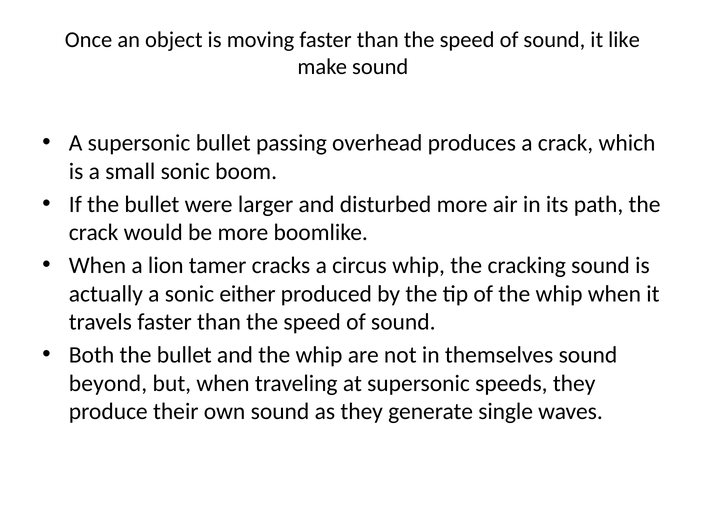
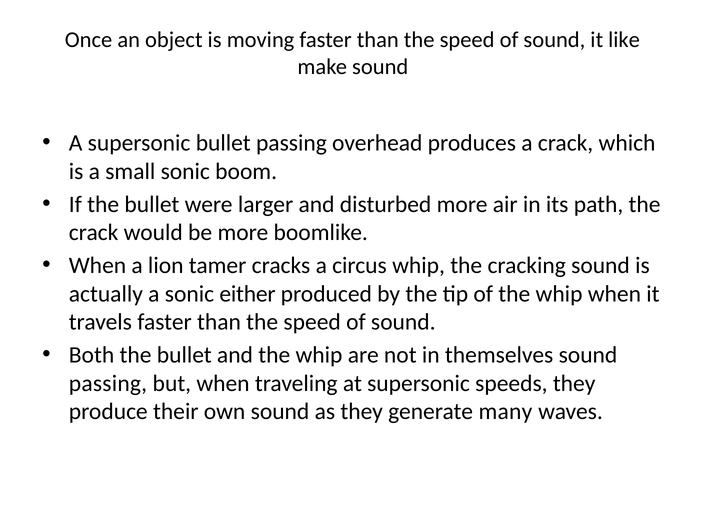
beyond at (108, 383): beyond -> passing
single: single -> many
